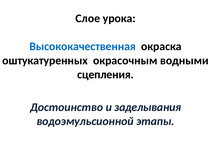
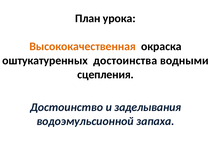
Слое: Слое -> План
Высококачественная colour: blue -> orange
окрасочным: окрасочным -> достоинства
этапы: этапы -> запаха
